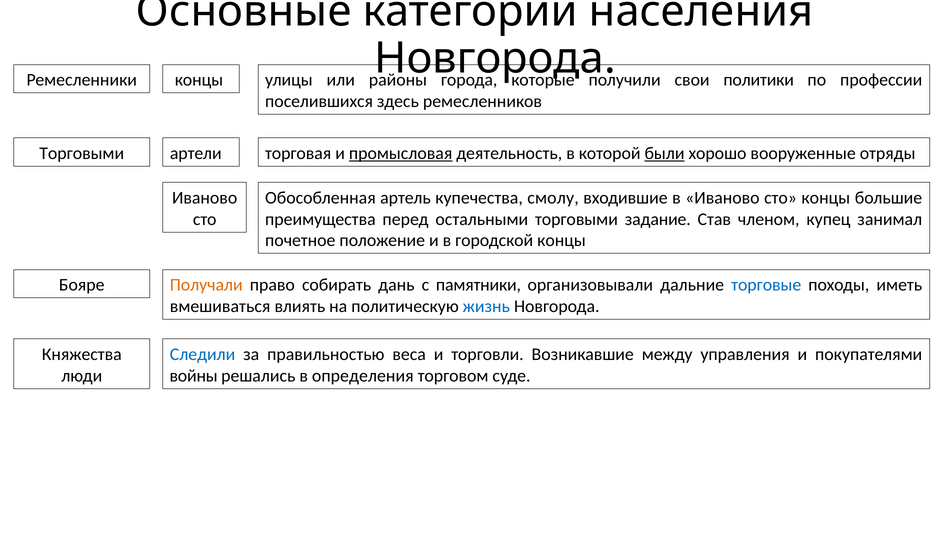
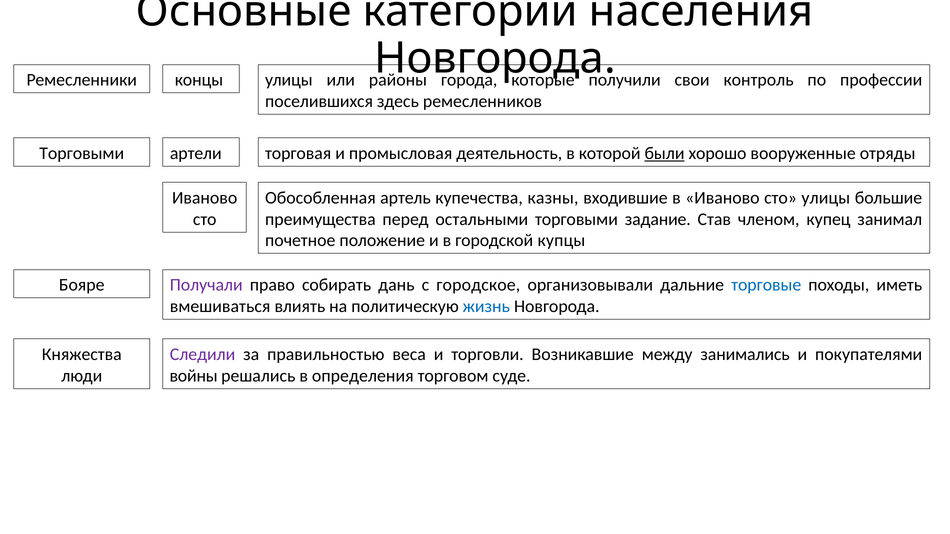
политики: политики -> контроль
промысловая underline: present -> none
смолу: смолу -> казны
сто концы: концы -> улицы
городской концы: концы -> купцы
Получали colour: orange -> purple
памятники: памятники -> городское
Следили colour: blue -> purple
управления: управления -> занимались
